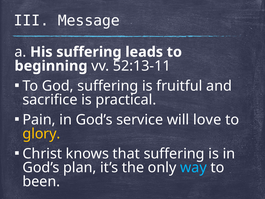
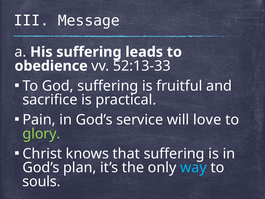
beginning: beginning -> obedience
52:13-11: 52:13-11 -> 52:13-33
glory colour: yellow -> light green
been: been -> souls
